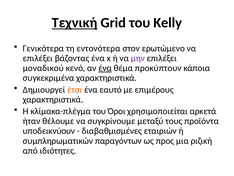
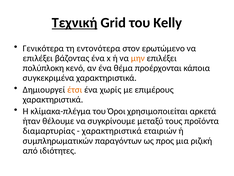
μην colour: purple -> orange
μοναδικού: μοναδικού -> πολύπλοκη
ένα at (105, 68) underline: present -> none
προκύπτουν: προκύπτουν -> προέρχονται
εαυτό: εαυτό -> χωρίς
υποδεικνύουν: υποδεικνύουν -> διαμαρτυρίας
διαβαθμισμένες at (112, 131): διαβαθμισμένες -> χαρακτηριστικά
